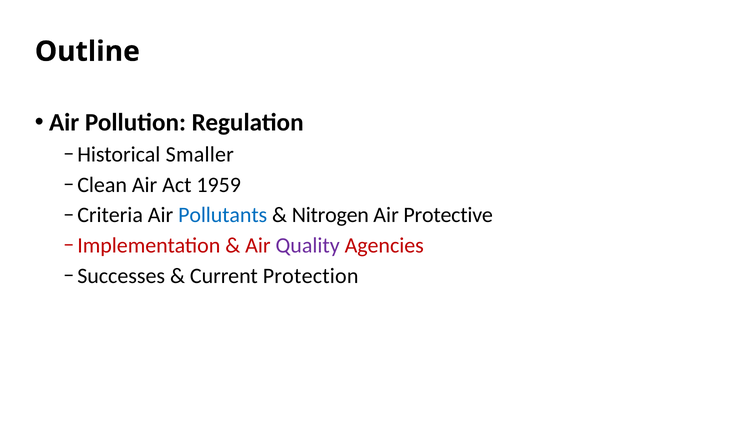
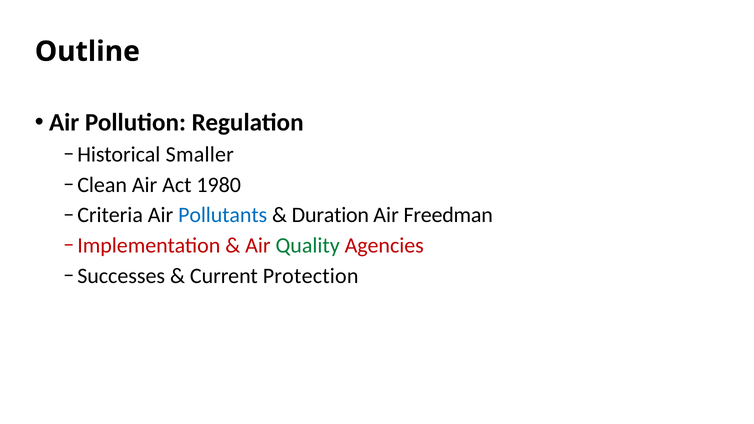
1959: 1959 -> 1980
Nitrogen: Nitrogen -> Duration
Protective: Protective -> Freedman
Quality colour: purple -> green
